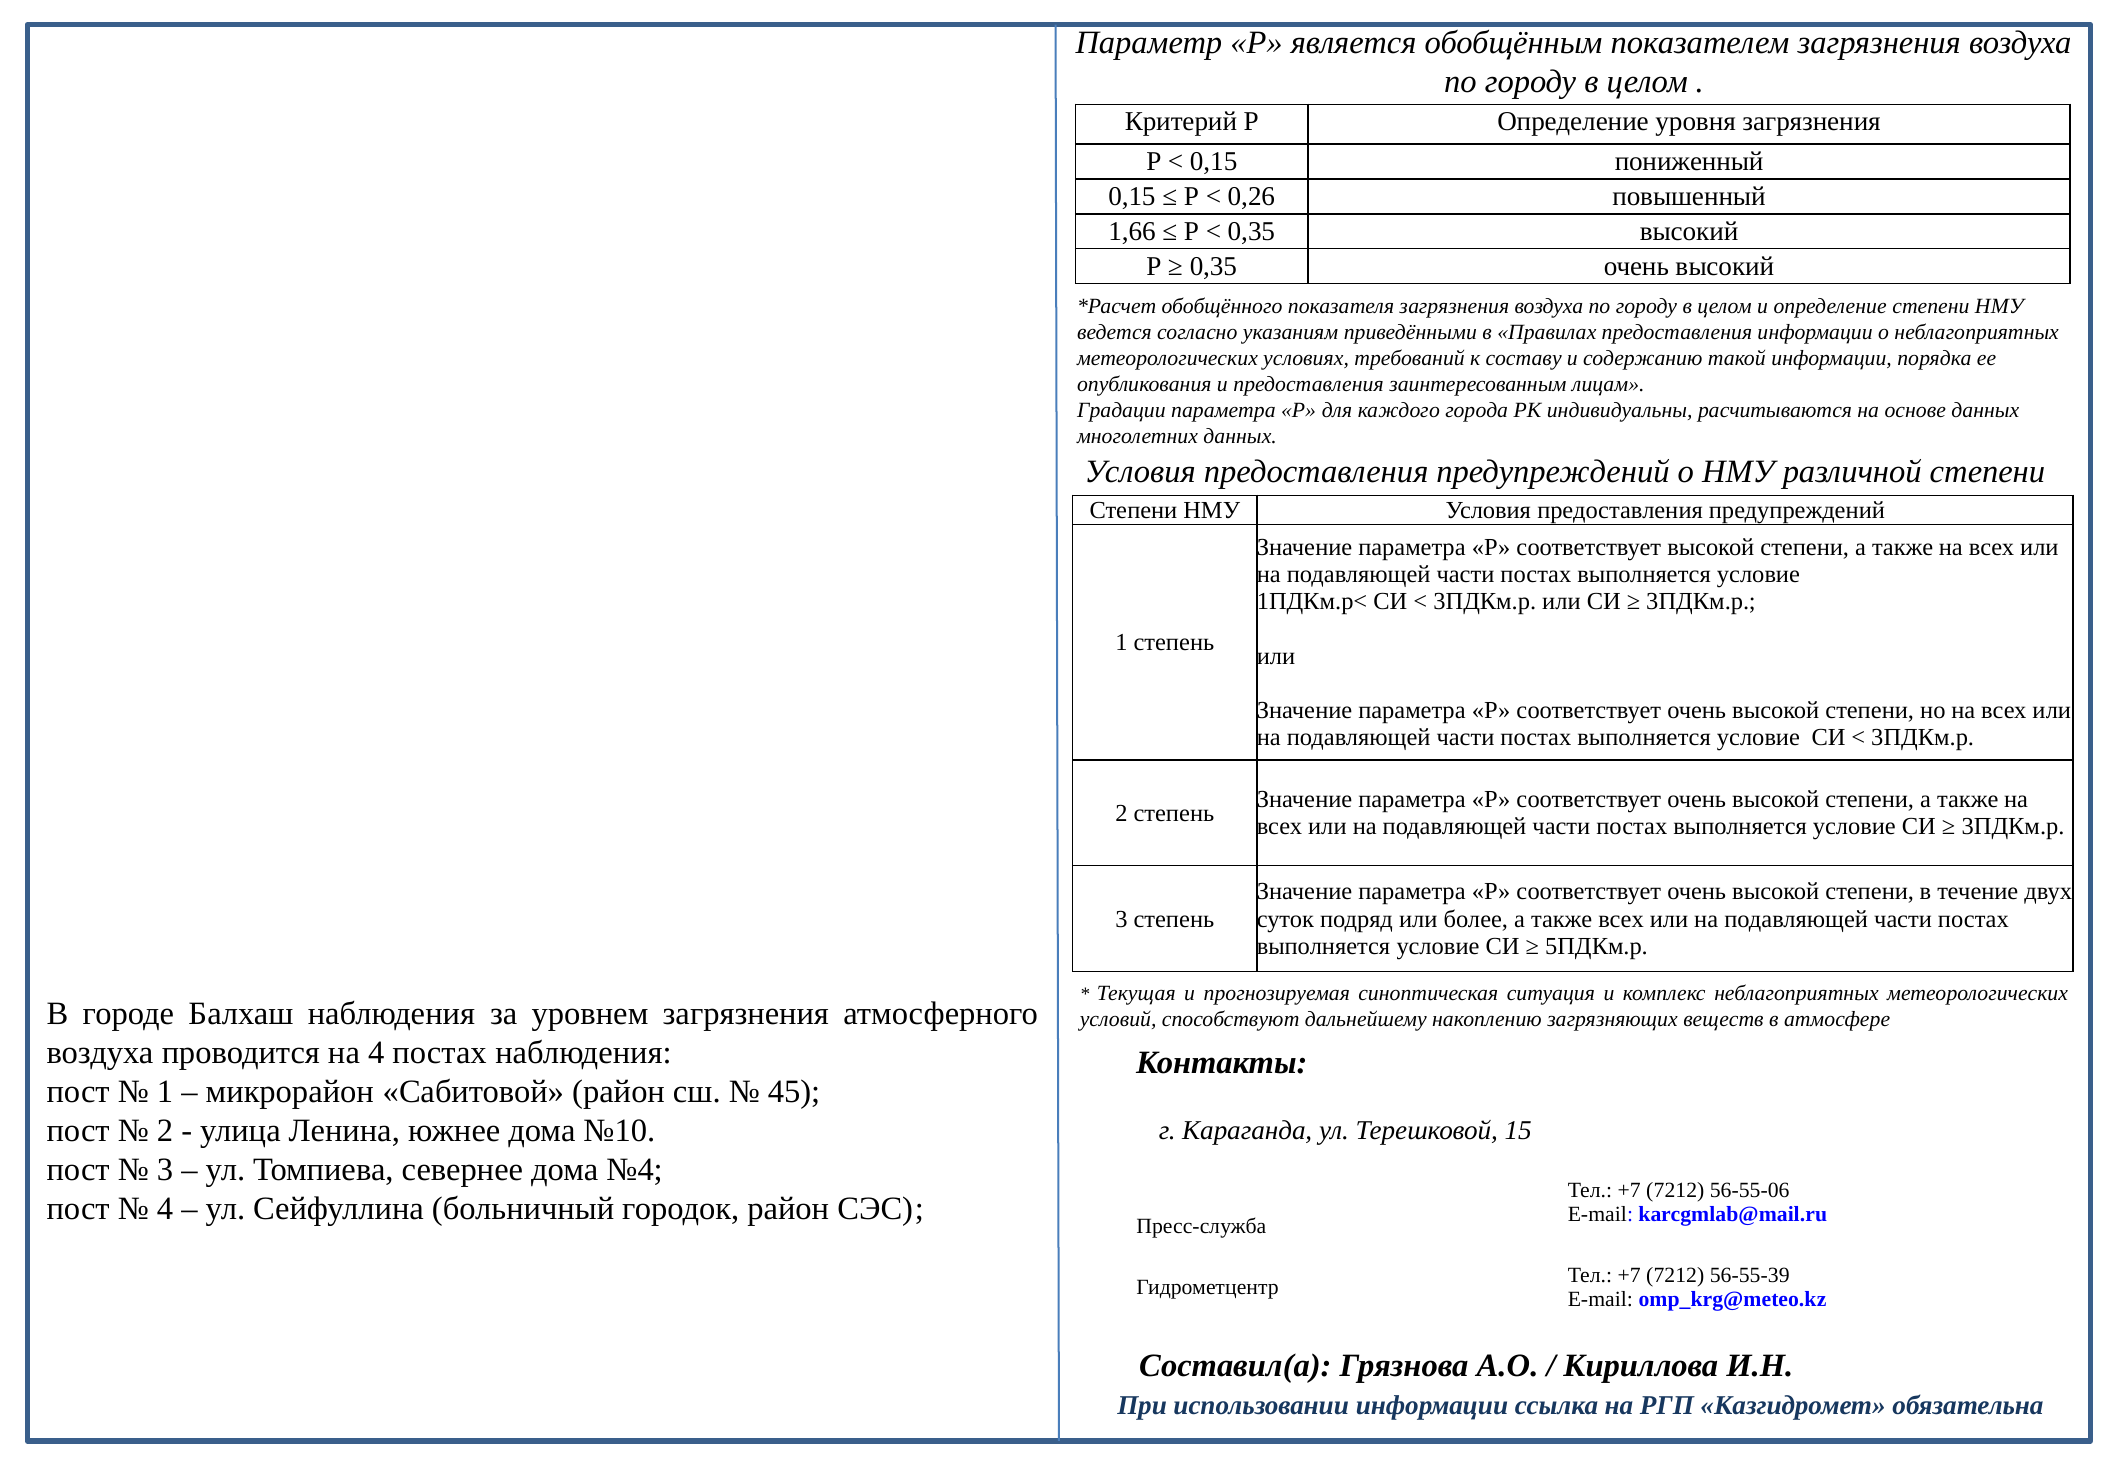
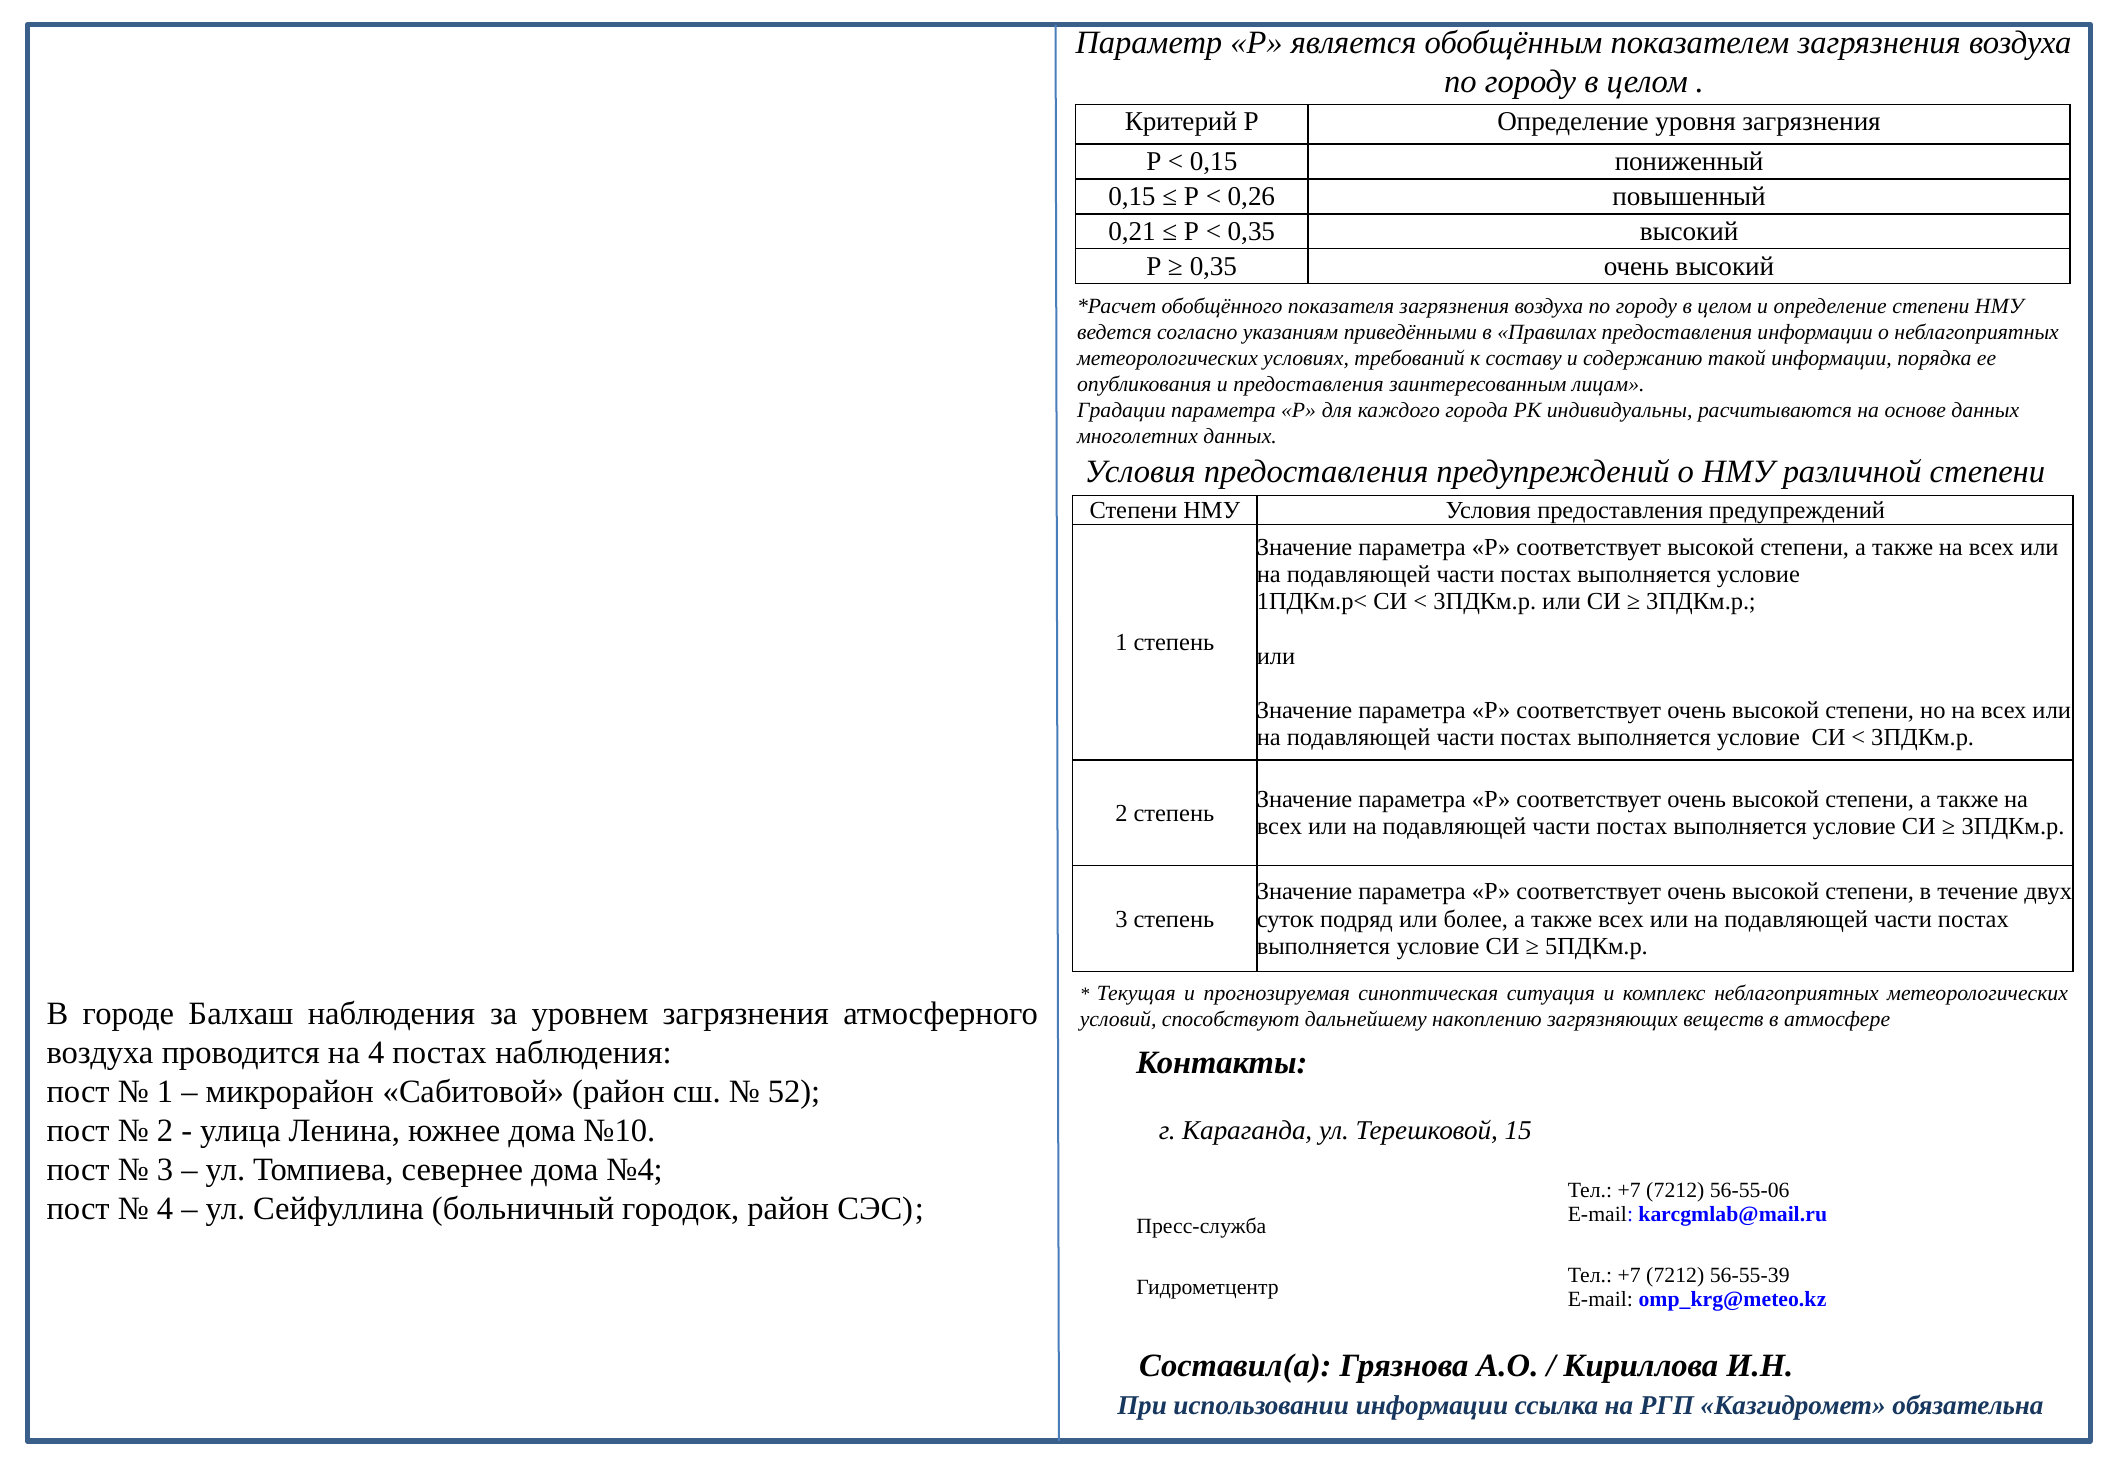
1,66: 1,66 -> 0,21
45: 45 -> 52
